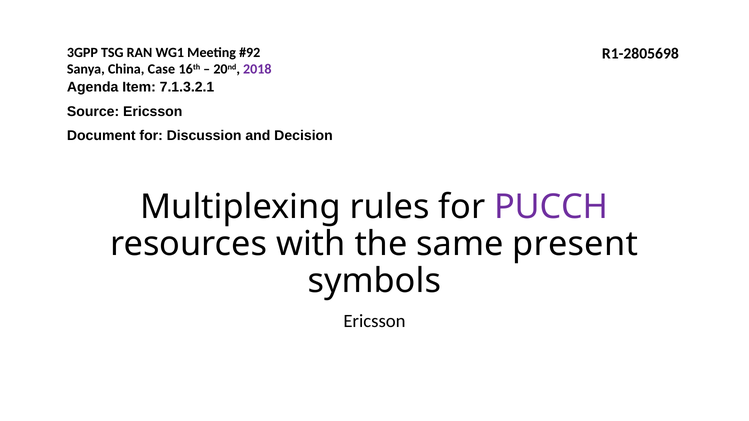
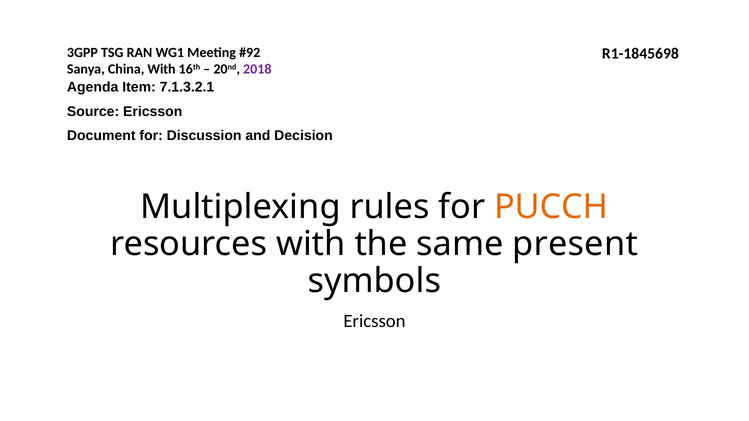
R1-2805698: R1-2805698 -> R1-1845698
China Case: Case -> With
PUCCH colour: purple -> orange
